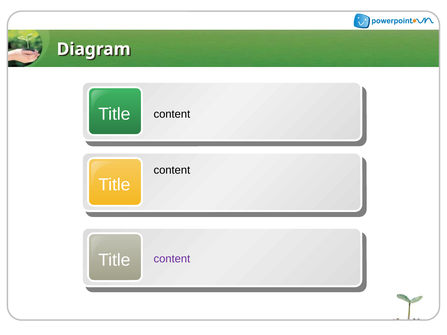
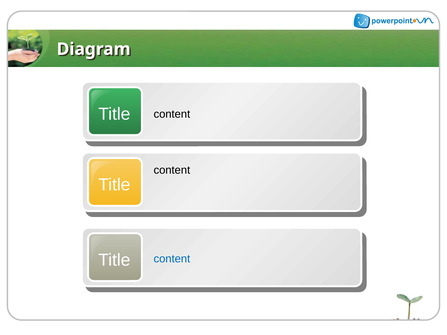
content at (172, 259) colour: purple -> blue
